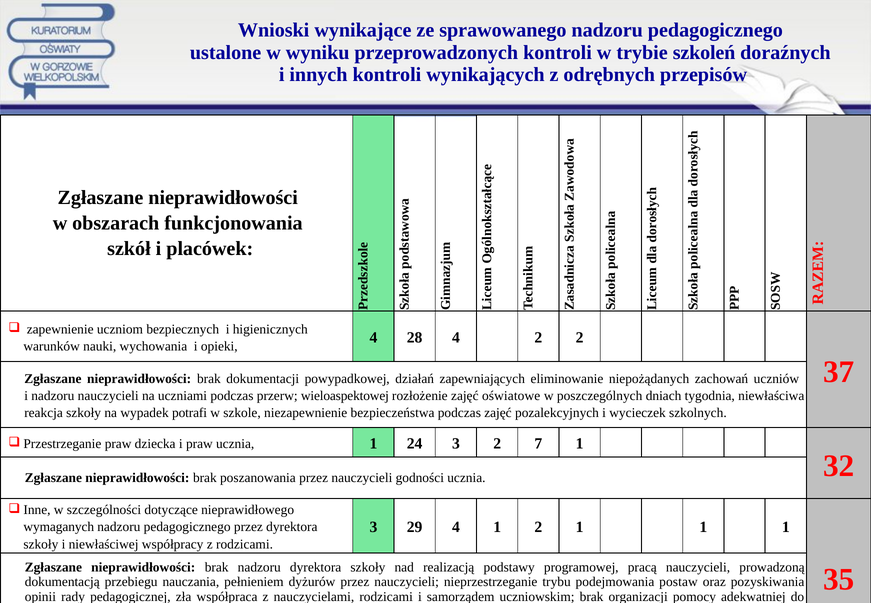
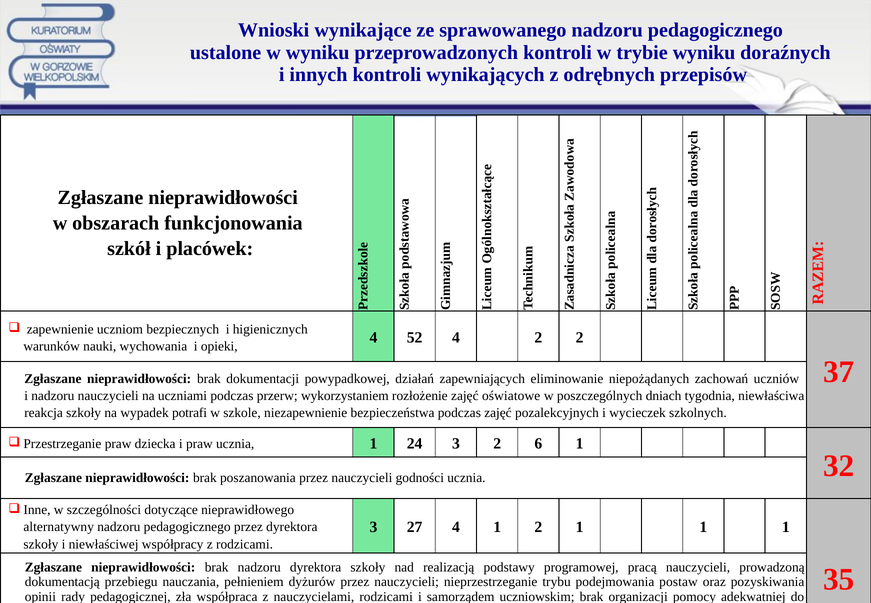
trybie szkoleń: szkoleń -> wyniku
28: 28 -> 52
wieloaspektowej: wieloaspektowej -> wykorzystaniem
7: 7 -> 6
29: 29 -> 27
wymaganych: wymaganych -> alternatywny
